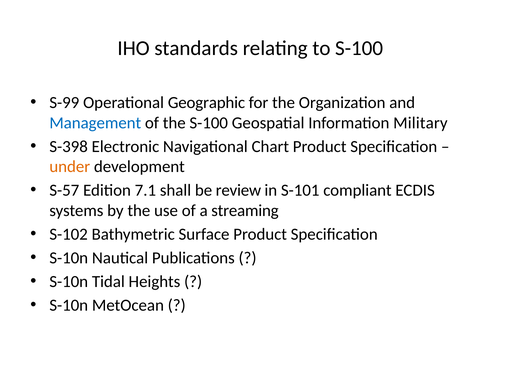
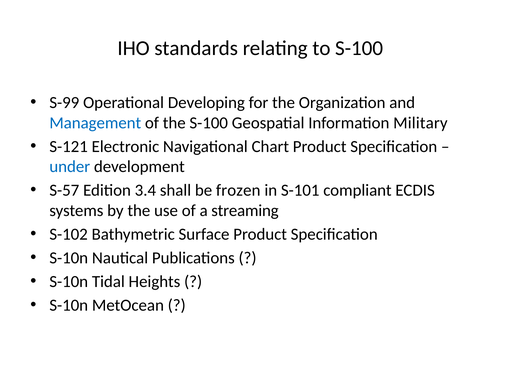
Geographic: Geographic -> Developing
S-398: S-398 -> S-121
under colour: orange -> blue
7.1: 7.1 -> 3.4
review: review -> frozen
